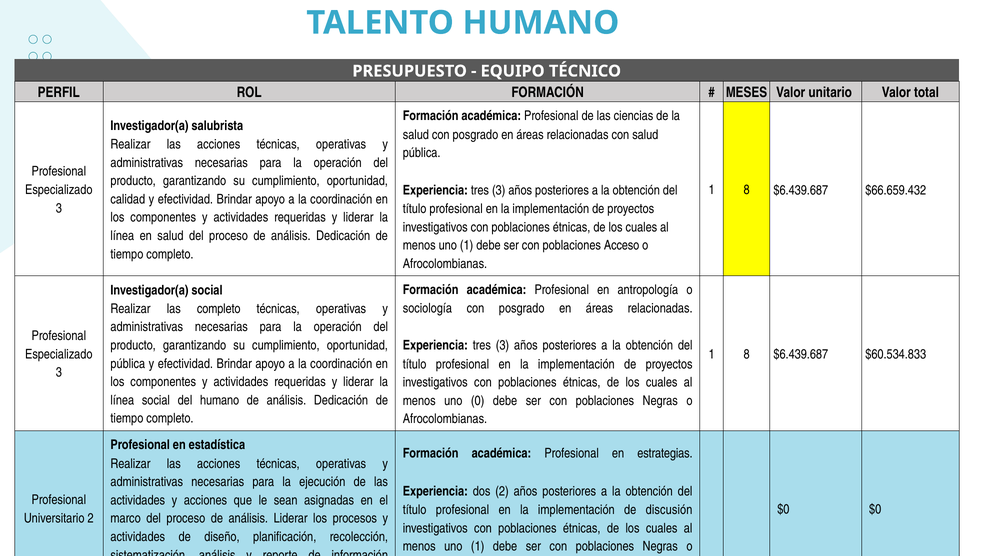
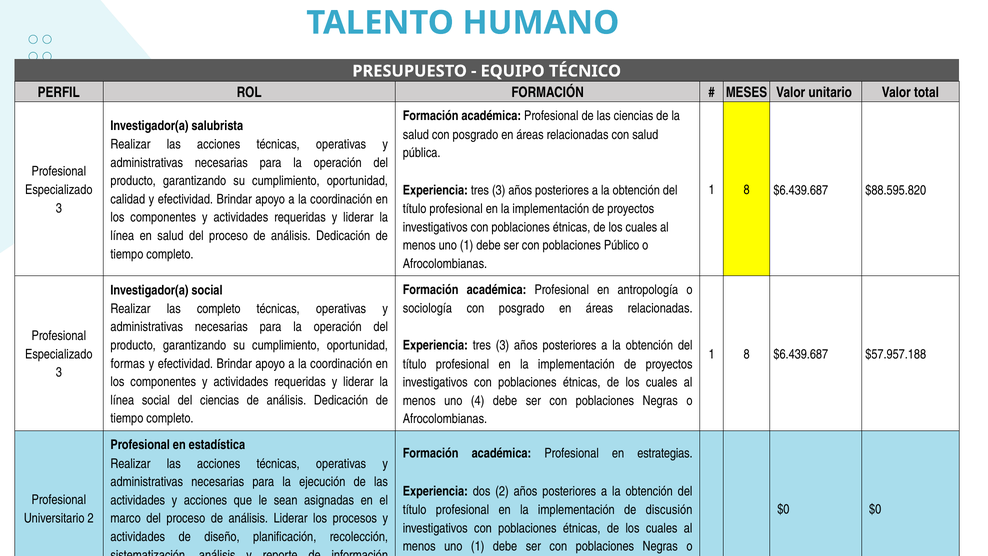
$66.659.432: $66.659.432 -> $88.595.820
Acceso: Acceso -> Público
$60.534.833: $60.534.833 -> $57.957.188
pública at (128, 364): pública -> formas
del humano: humano -> ciencias
0: 0 -> 4
